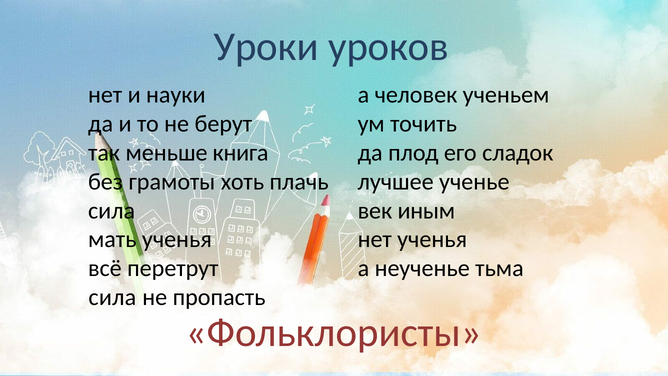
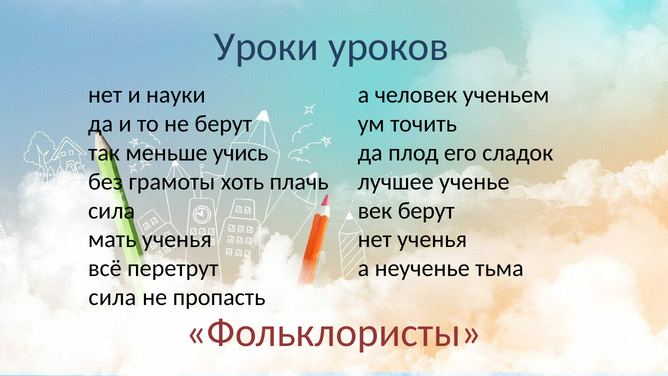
книга: книга -> учись
век иным: иным -> берут
